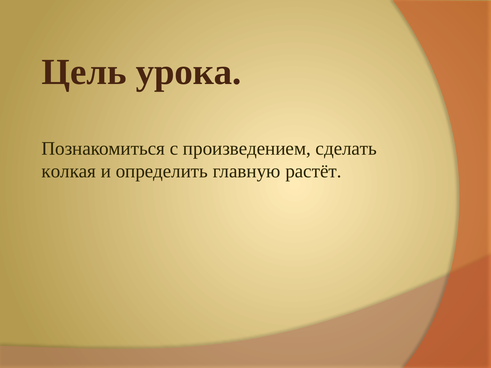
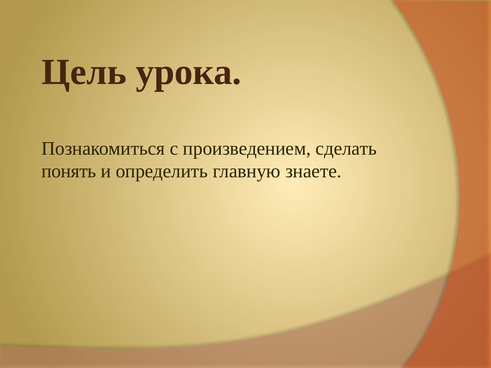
колкая: колкая -> понять
растёт: растёт -> знаете
